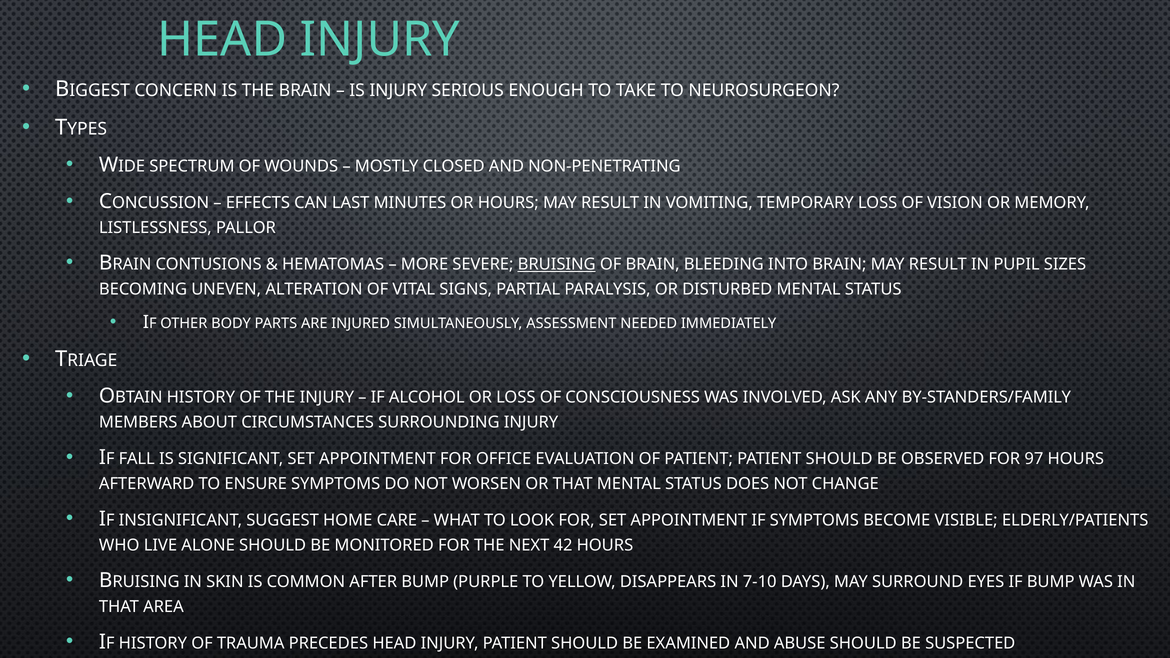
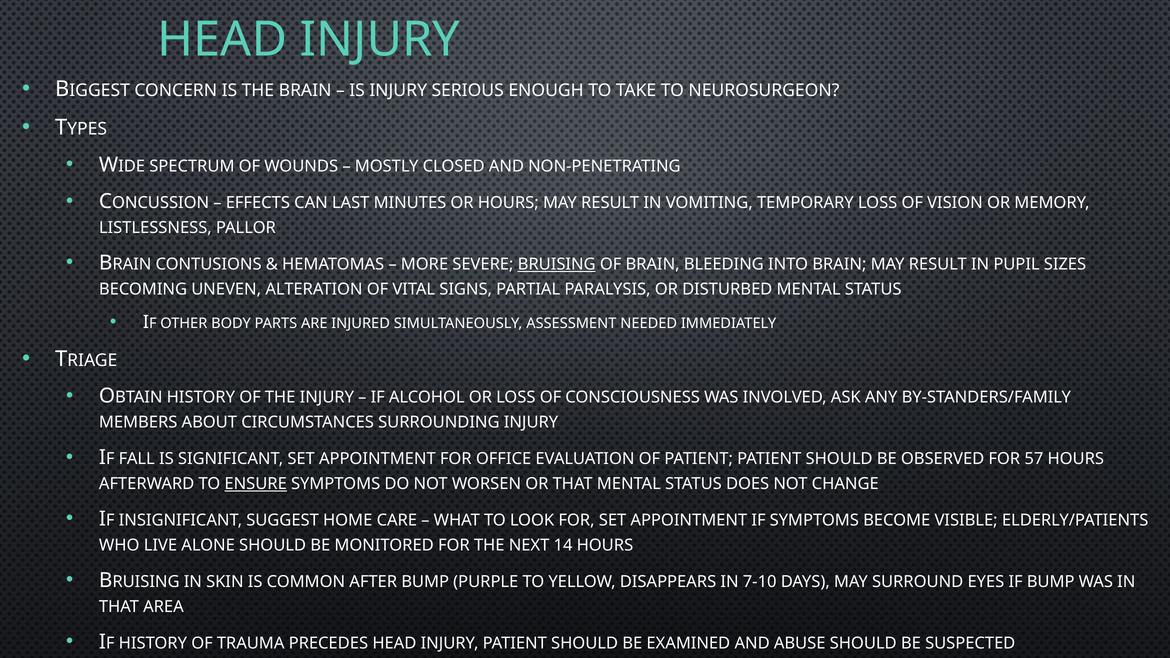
97: 97 -> 57
ENSURE underline: none -> present
42: 42 -> 14
